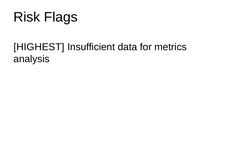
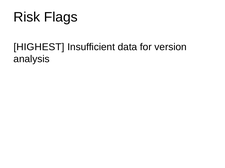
metrics: metrics -> version
